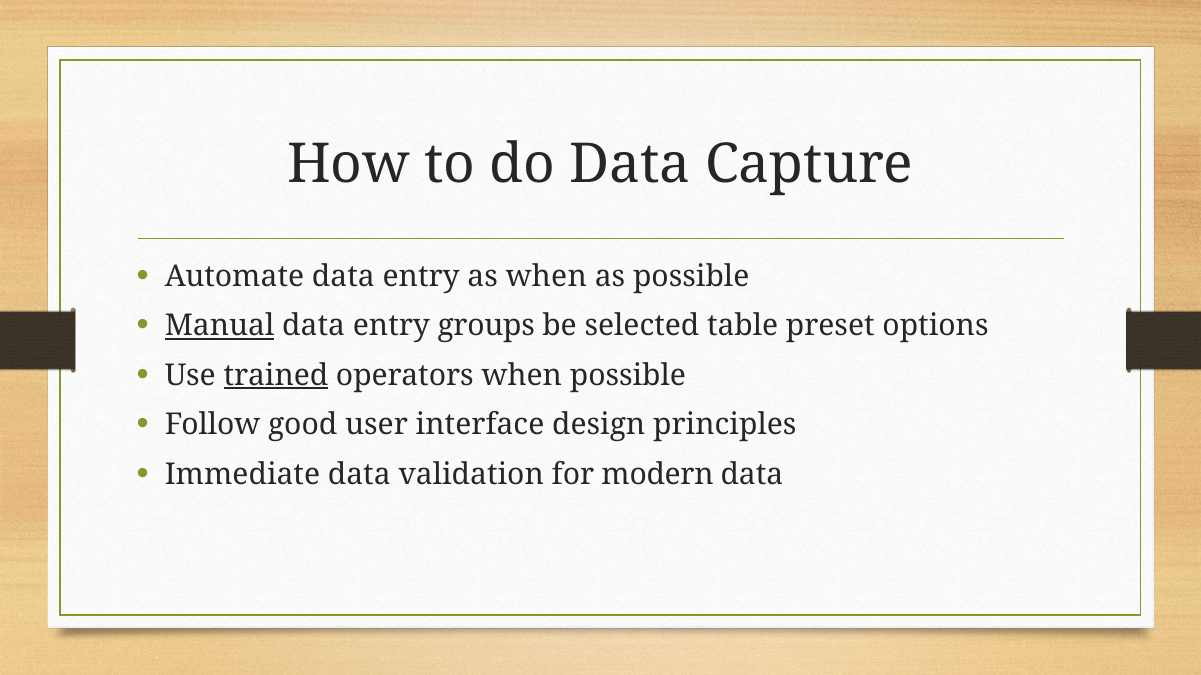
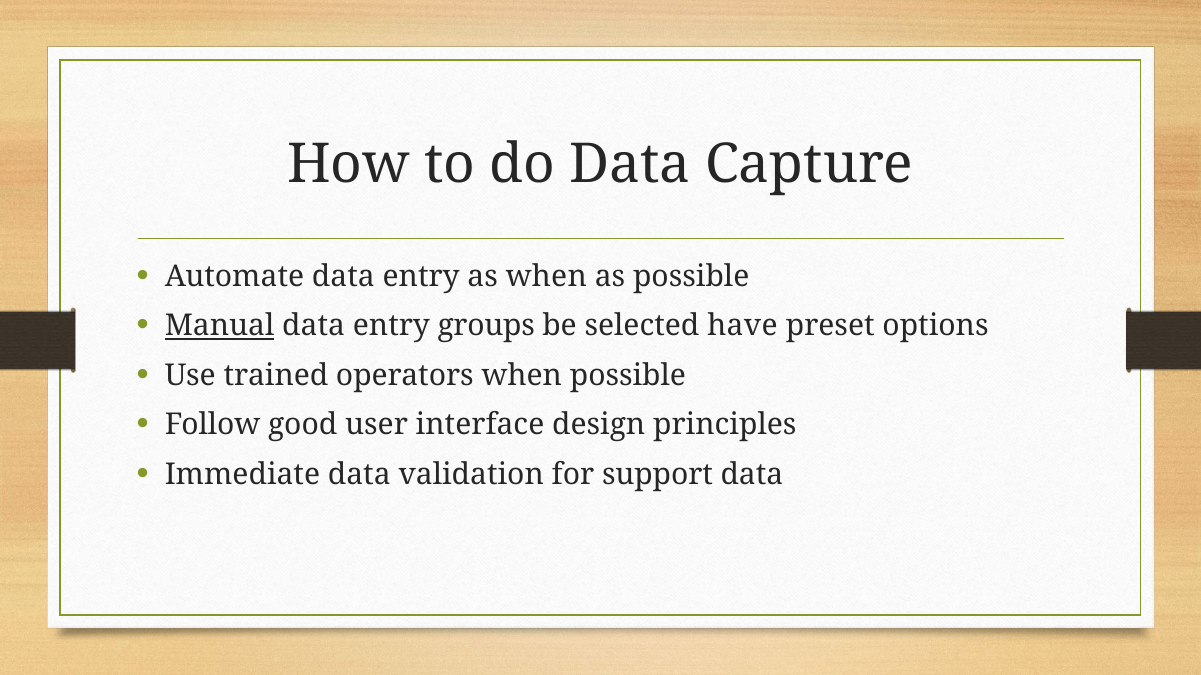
table: table -> have
trained underline: present -> none
modern: modern -> support
